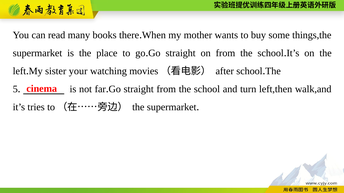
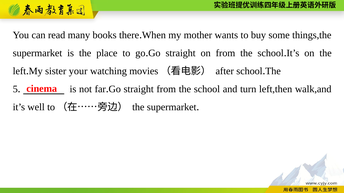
tries: tries -> well
